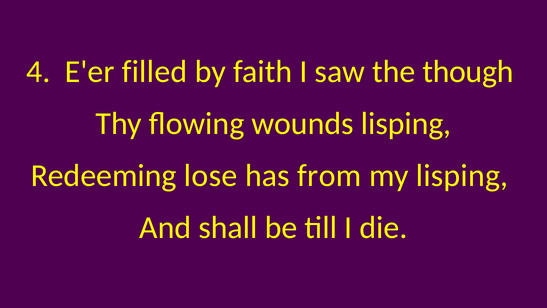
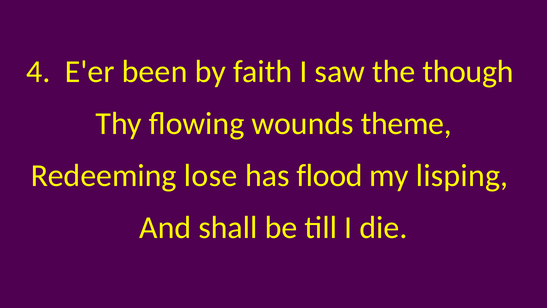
filled: filled -> been
wounds lisping: lisping -> theme
from: from -> flood
